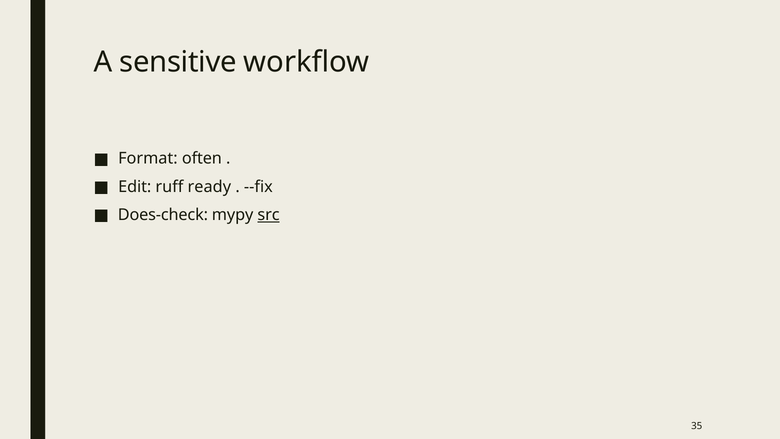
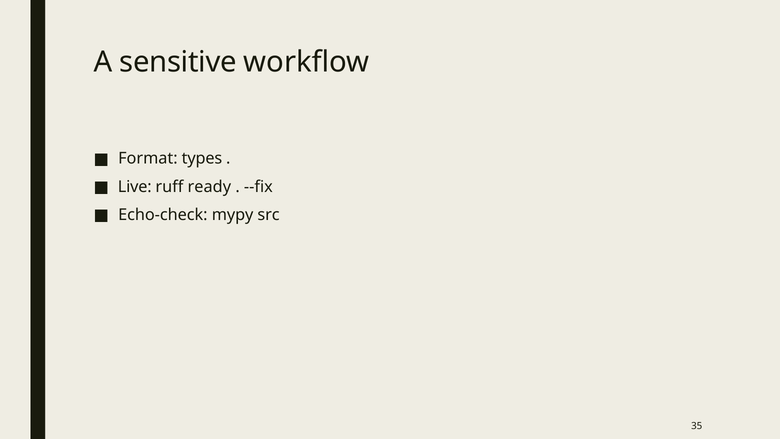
often: often -> types
Edit: Edit -> Live
Does-check: Does-check -> Echo-check
src underline: present -> none
